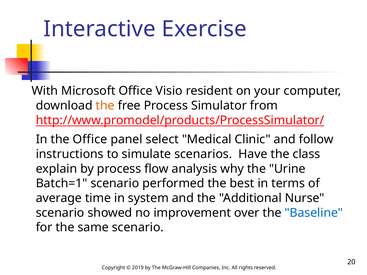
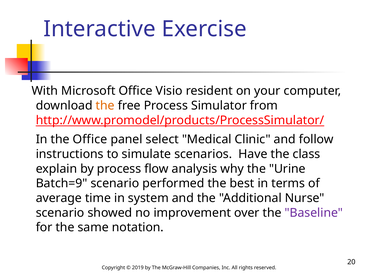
Batch=1: Batch=1 -> Batch=9
Baseline colour: blue -> purple
same scenario: scenario -> notation
